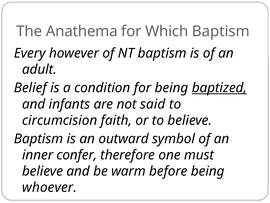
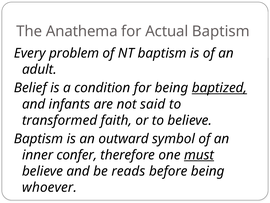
Which: Which -> Actual
however: however -> problem
circumcision: circumcision -> transformed
must underline: none -> present
warm: warm -> reads
